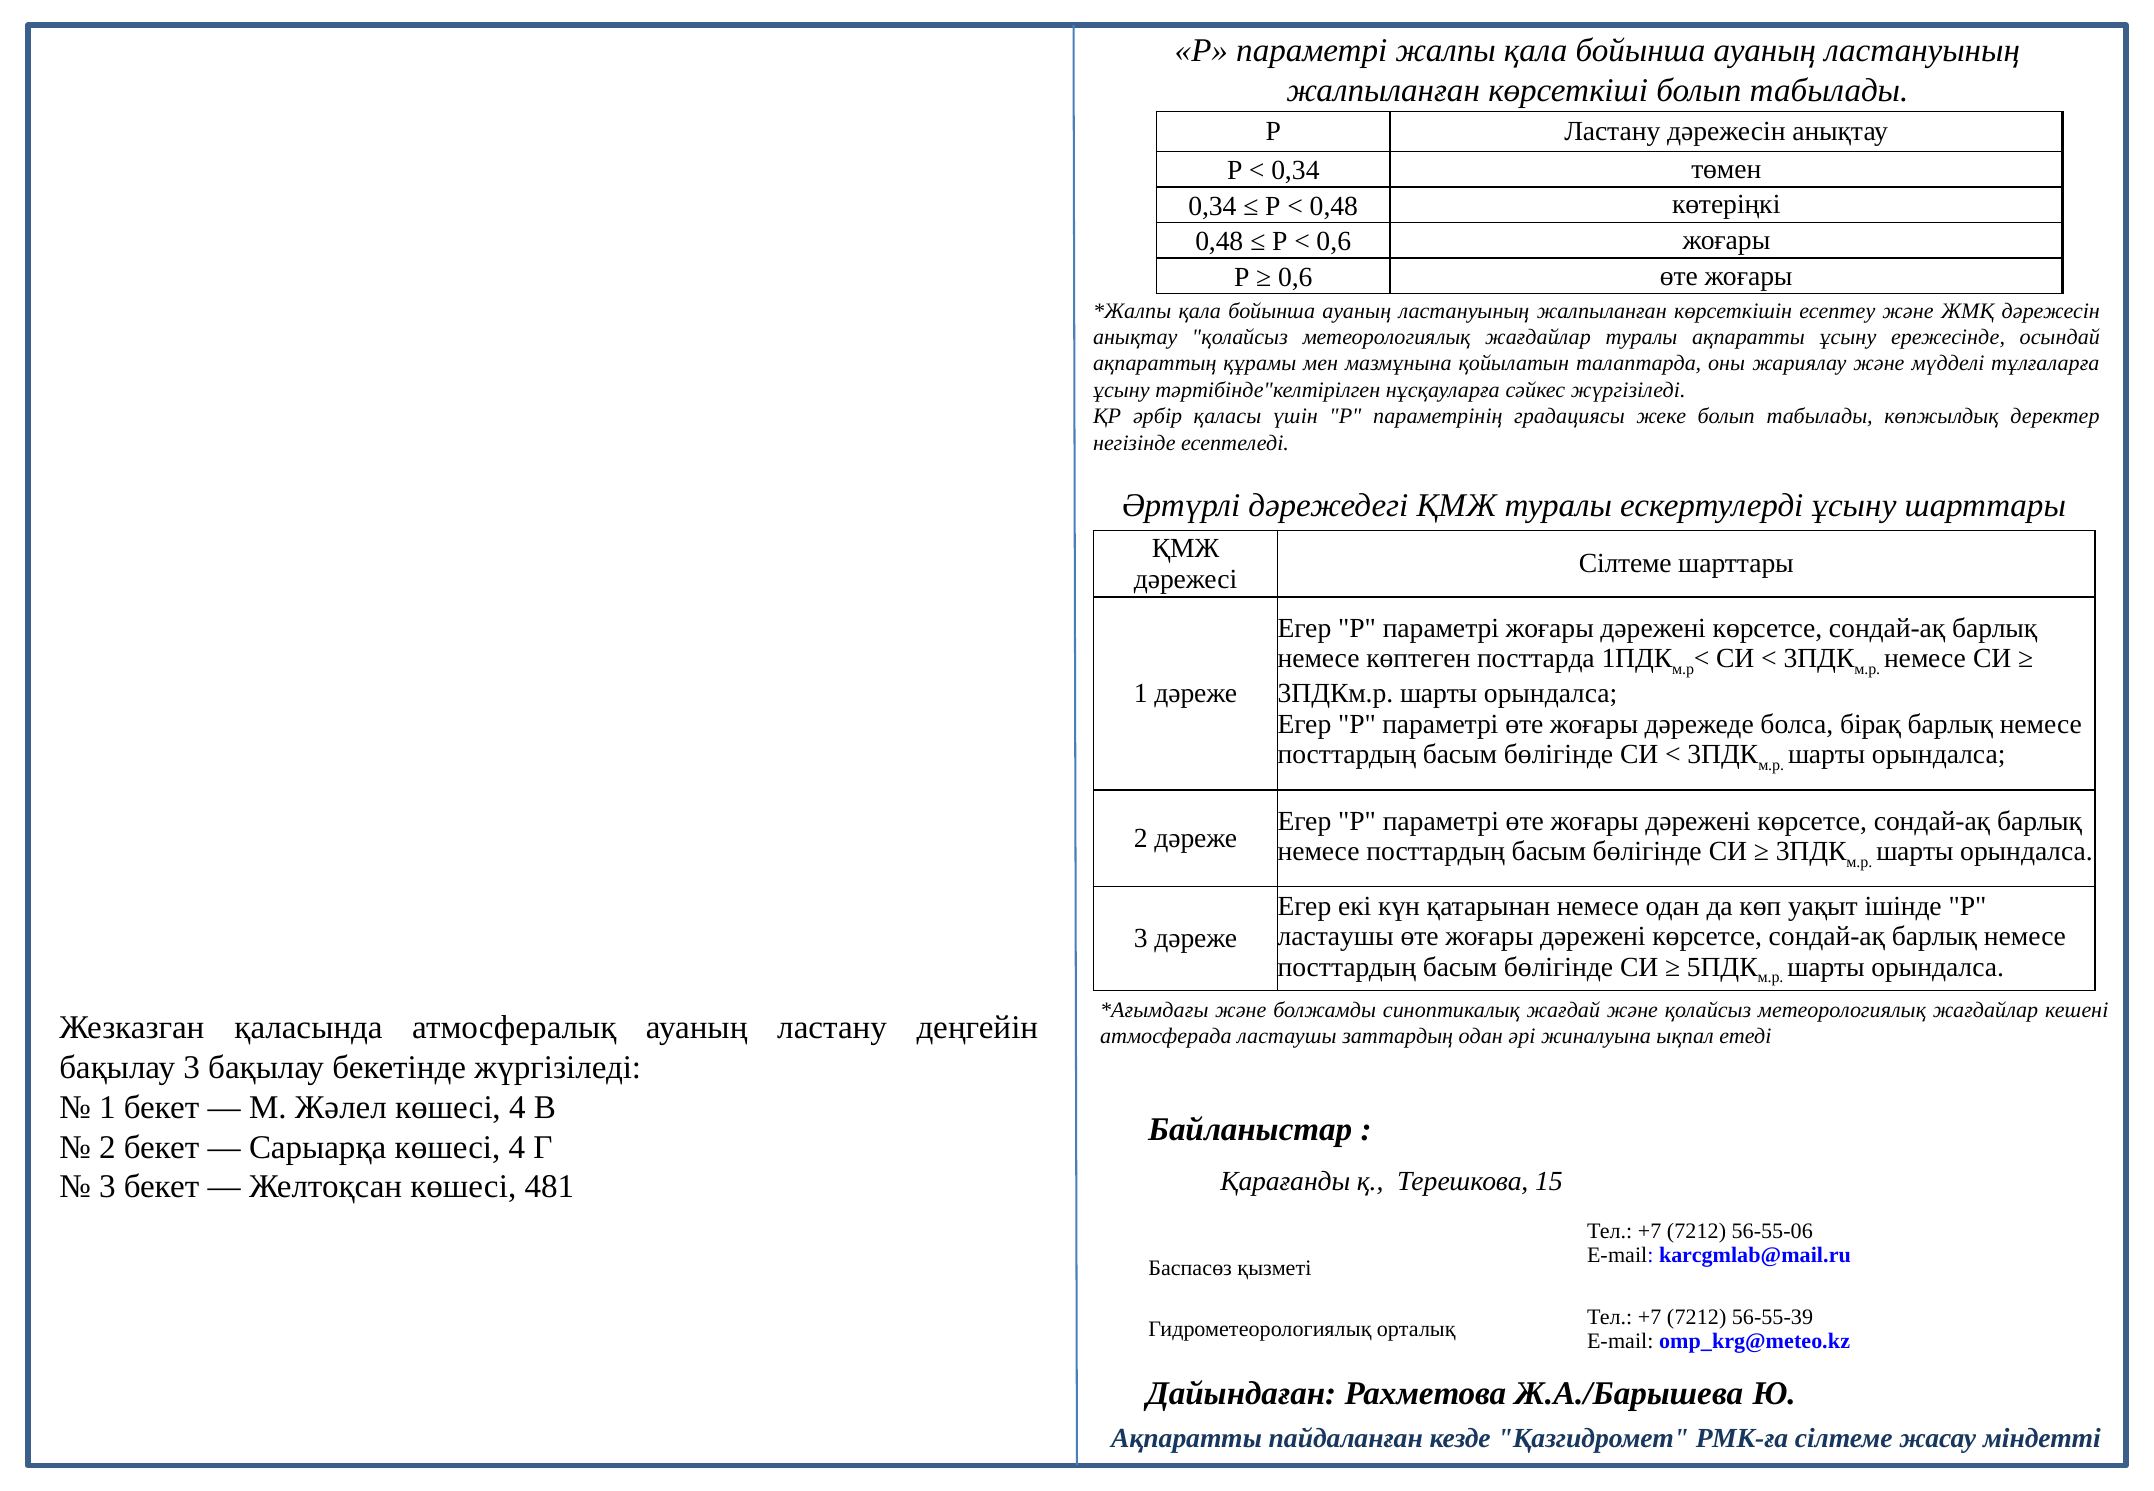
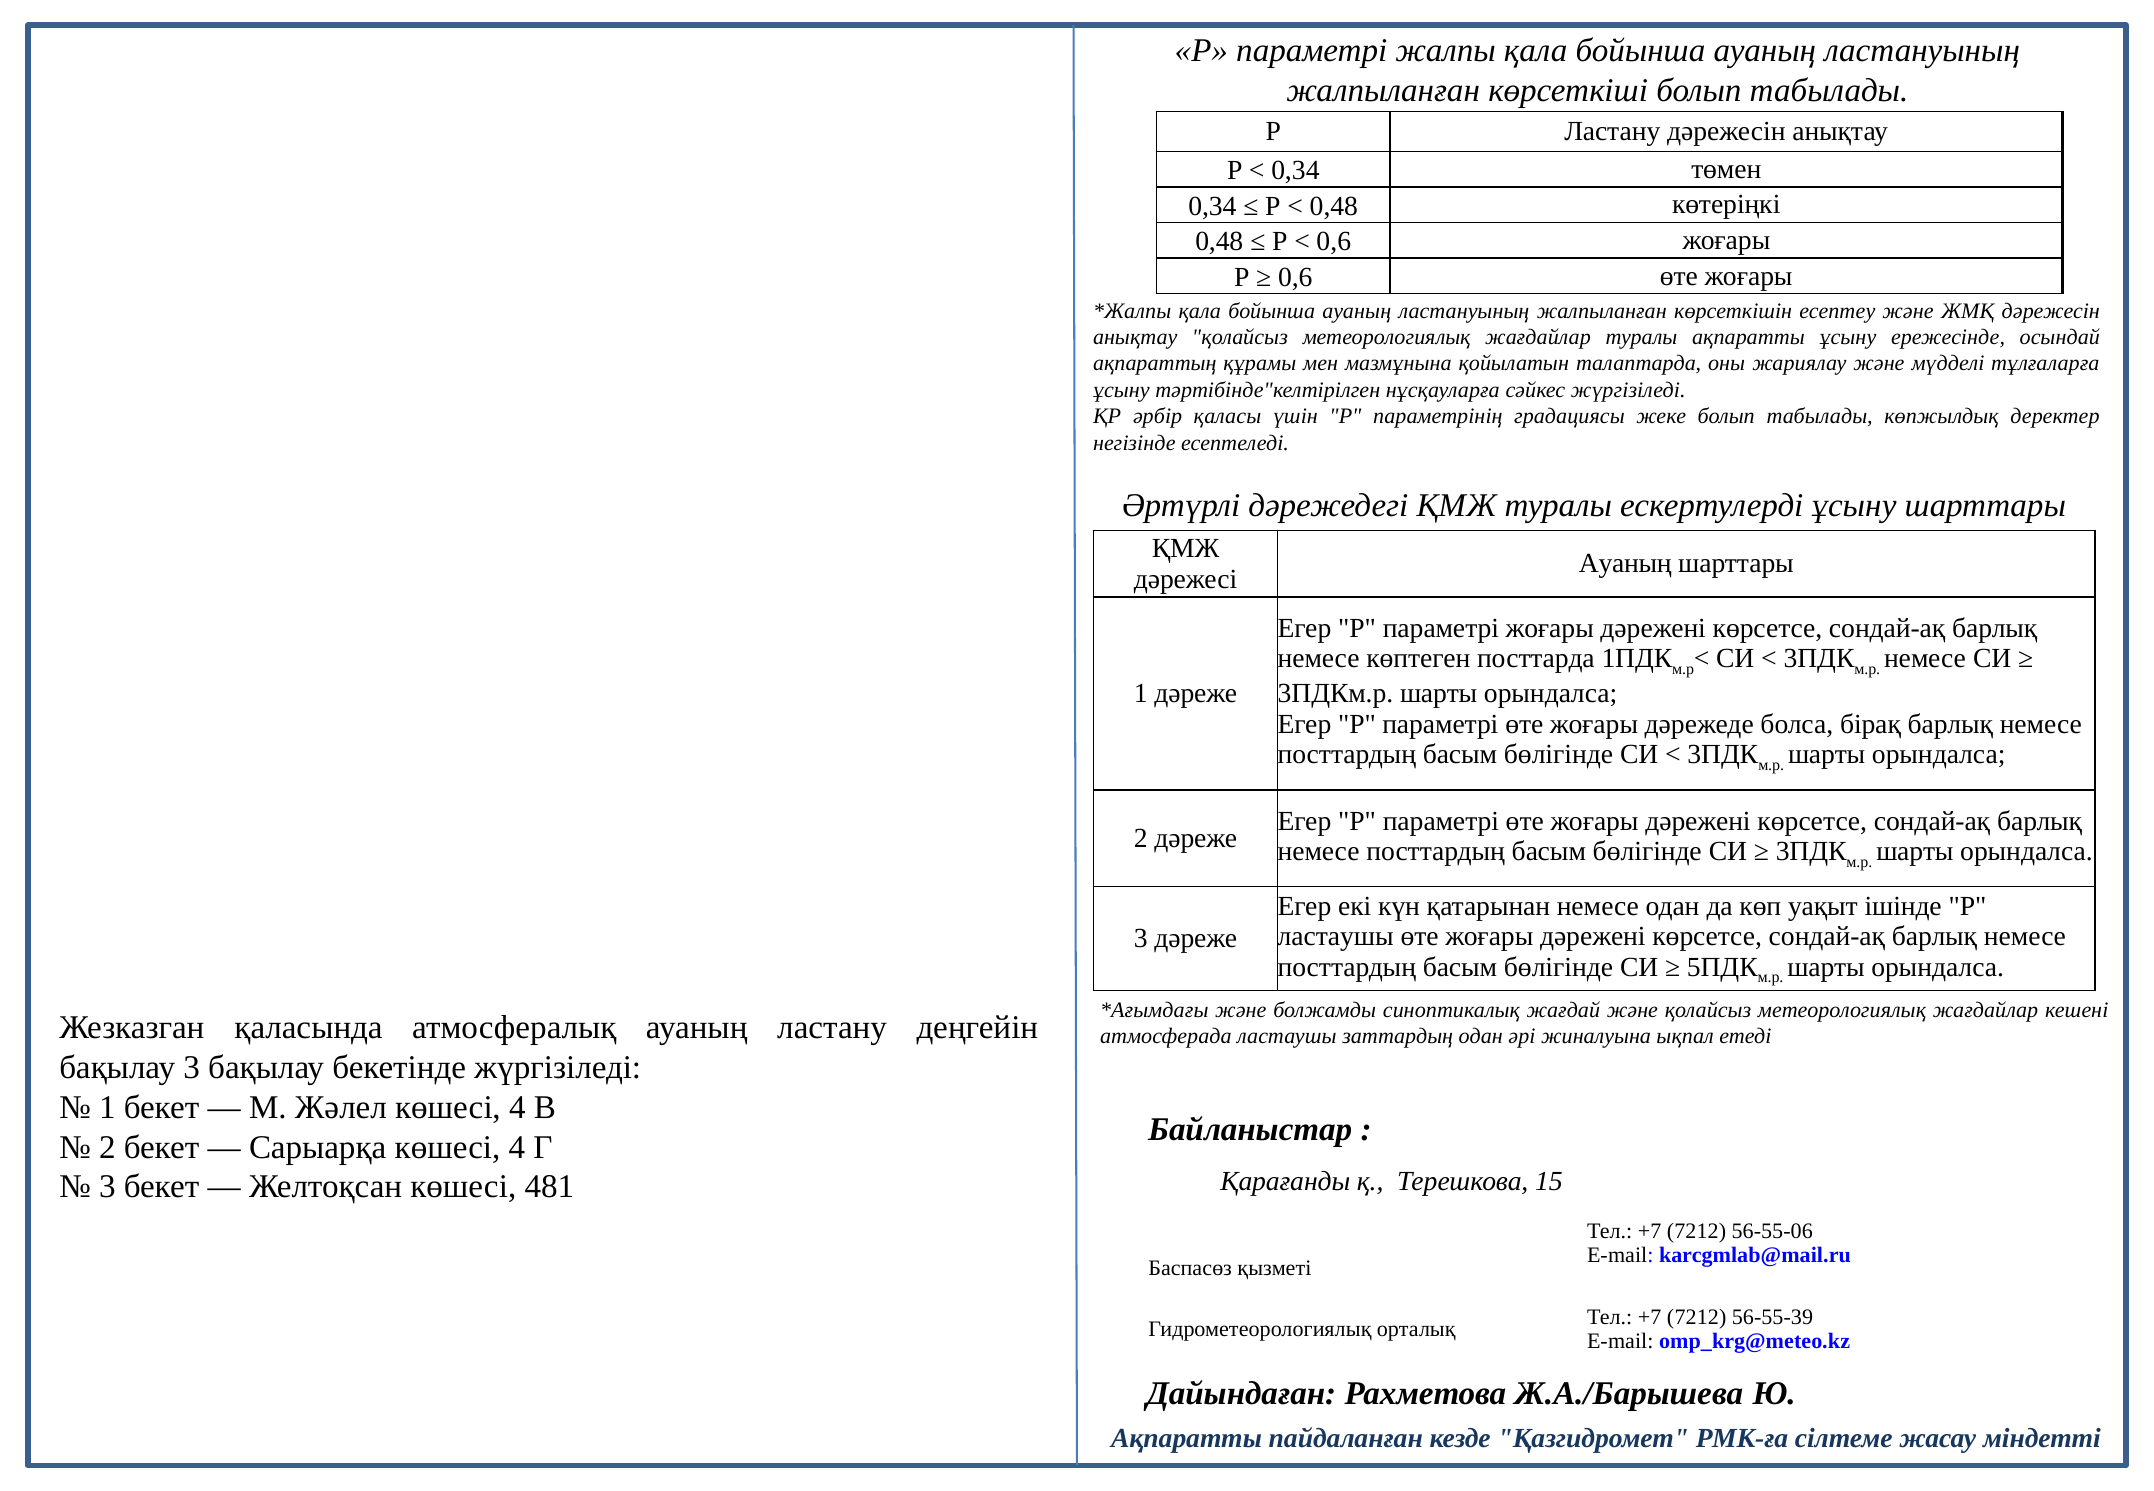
Сілтеме at (1625, 564): Сілтеме -> Ауаның
